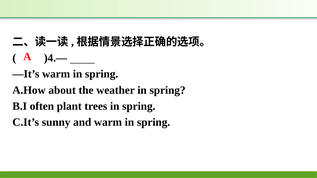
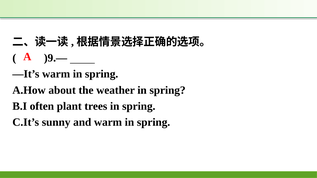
)4.—: )4.— -> )9.—
